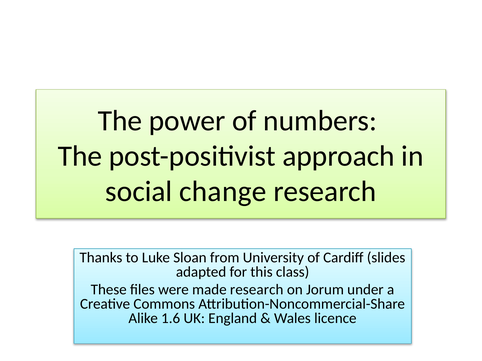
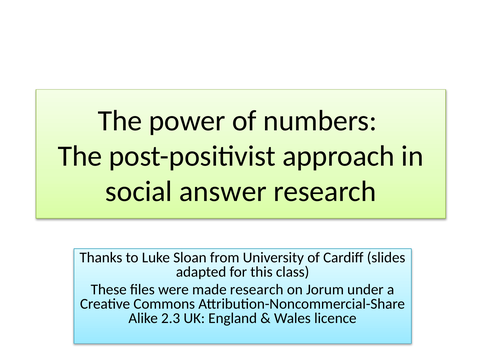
change: change -> answer
1.6: 1.6 -> 2.3
